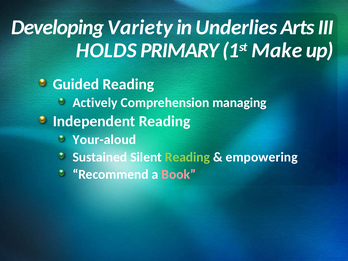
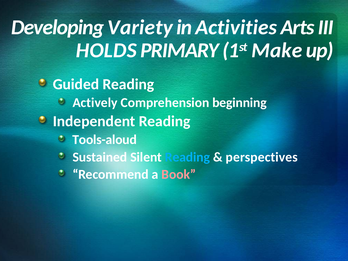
Underlies: Underlies -> Activities
managing: managing -> beginning
Your-aloud: Your-aloud -> Tools-aloud
Reading at (188, 157) colour: light green -> light blue
empowering: empowering -> perspectives
